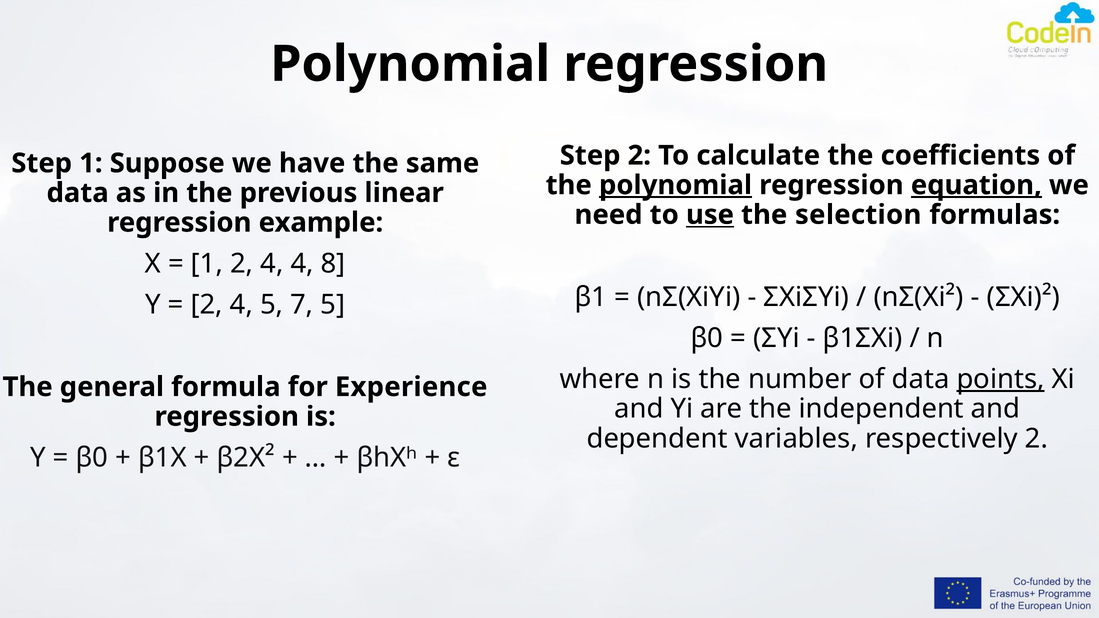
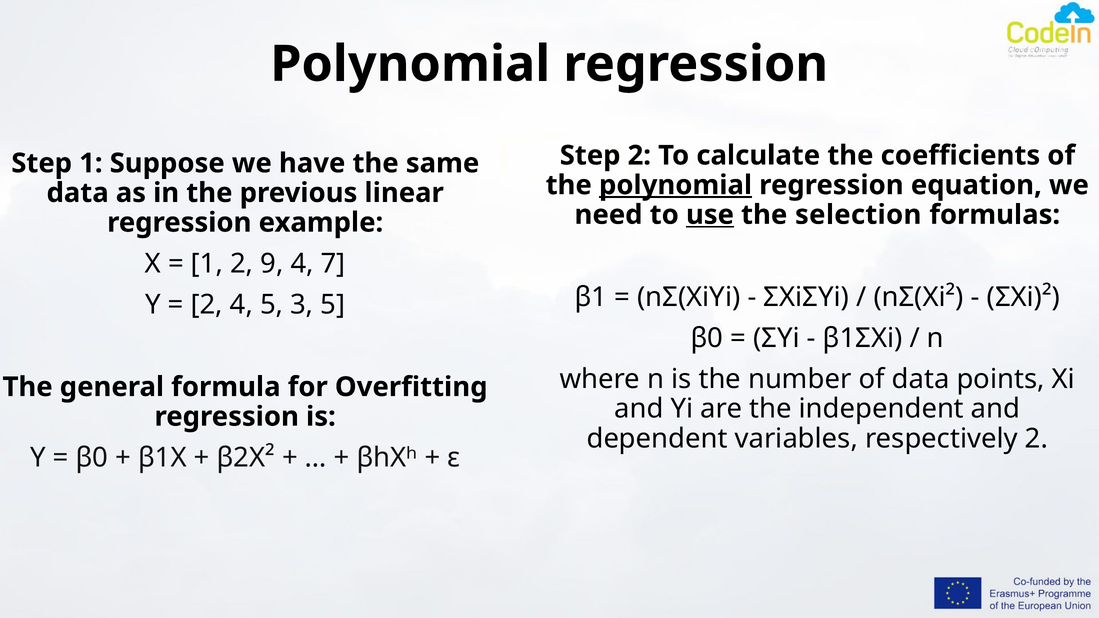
equation underline: present -> none
1 2 4: 4 -> 9
8: 8 -> 7
7: 7 -> 3
points underline: present -> none
Experience: Experience -> Overfitting
